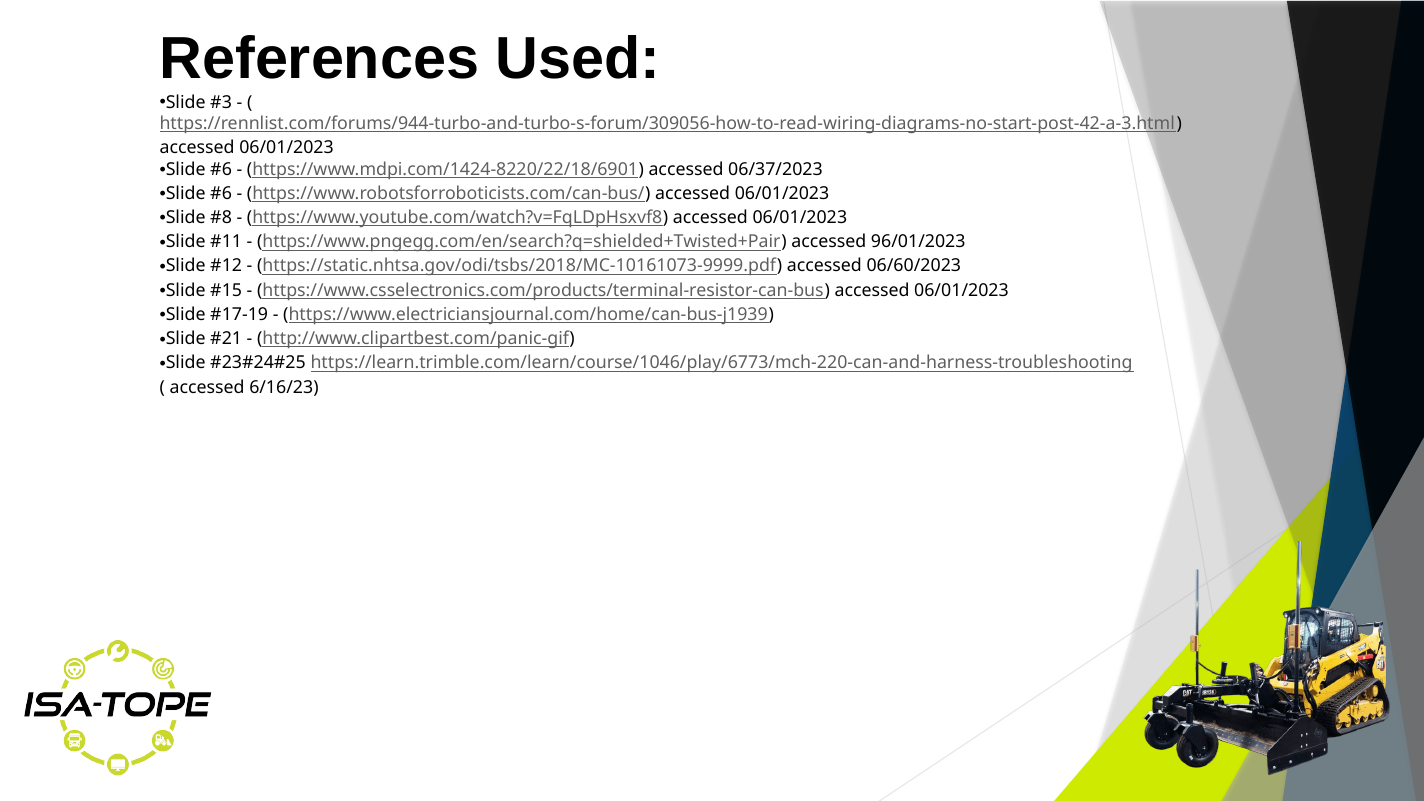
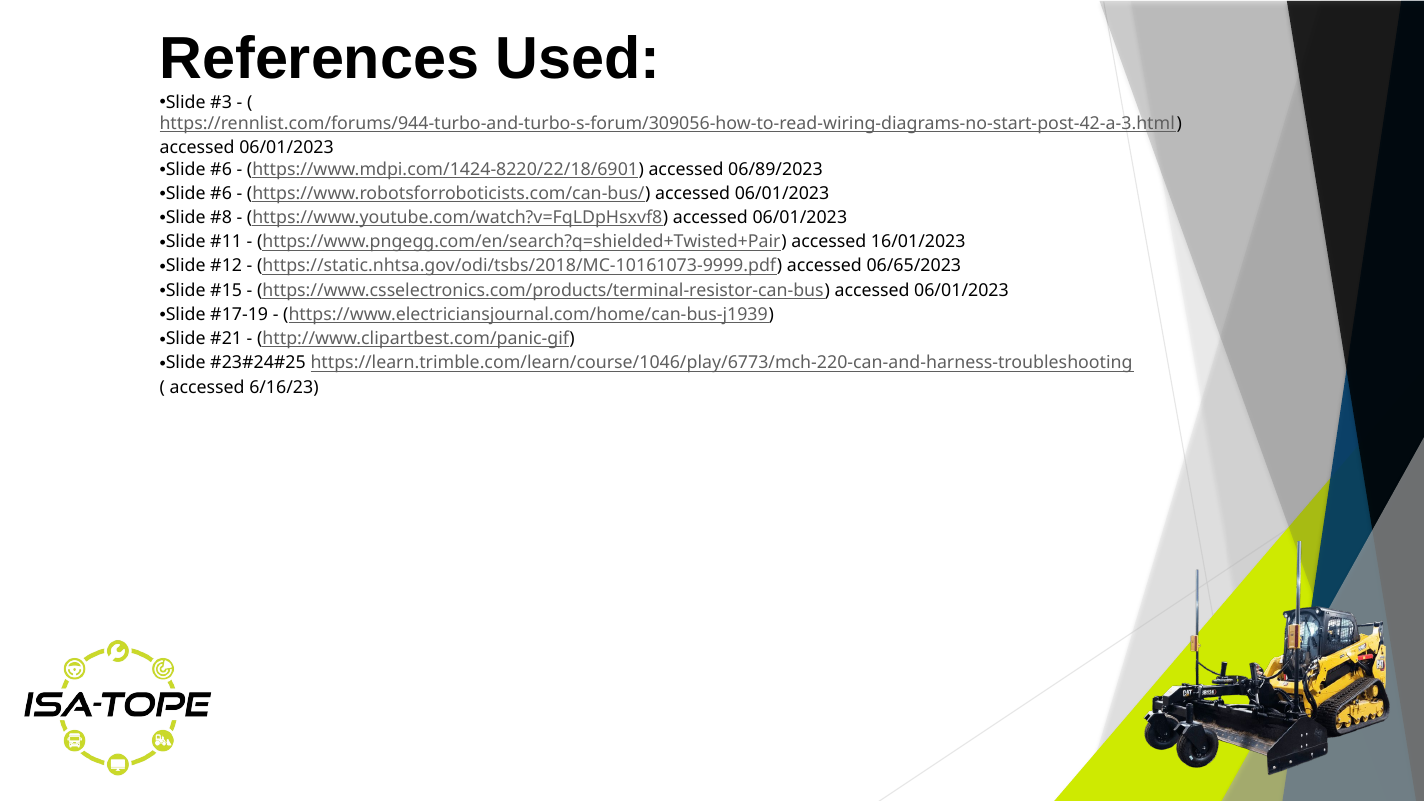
06/37/2023: 06/37/2023 -> 06/89/2023
96/01/2023: 96/01/2023 -> 16/01/2023
06/60/2023: 06/60/2023 -> 06/65/2023
